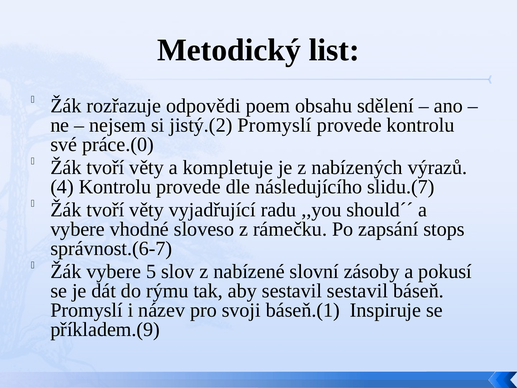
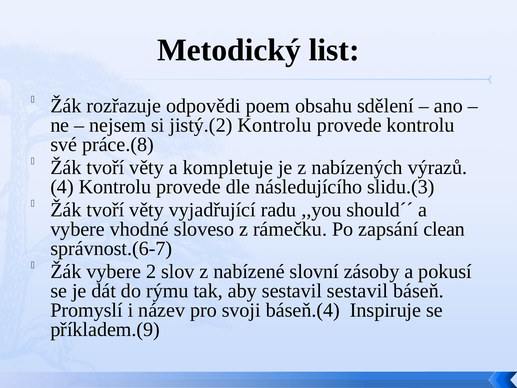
jistý.(2 Promyslí: Promyslí -> Kontrolu
práce.(0: práce.(0 -> práce.(8
slidu.(7: slidu.(7 -> slidu.(3
stops: stops -> clean
5: 5 -> 2
báseň.(1: báseň.(1 -> báseň.(4
